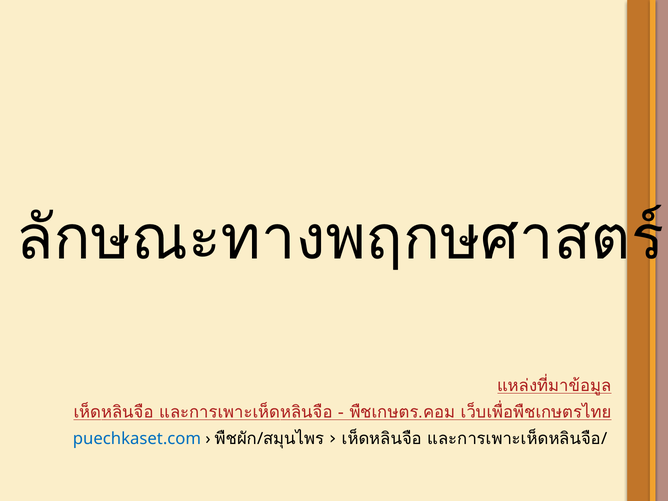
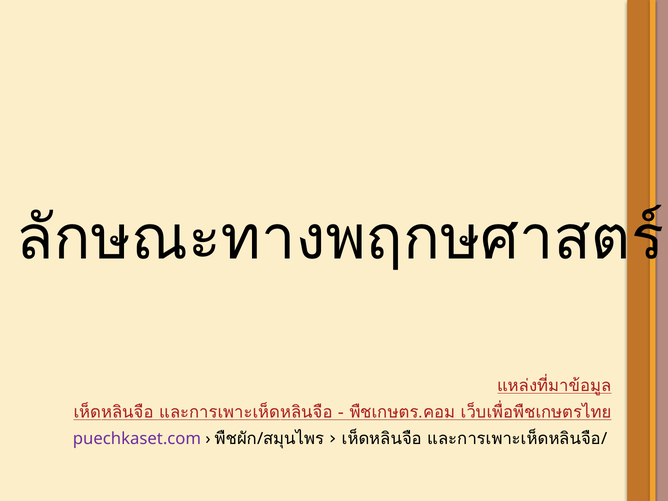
puechkaset.com colour: blue -> purple
